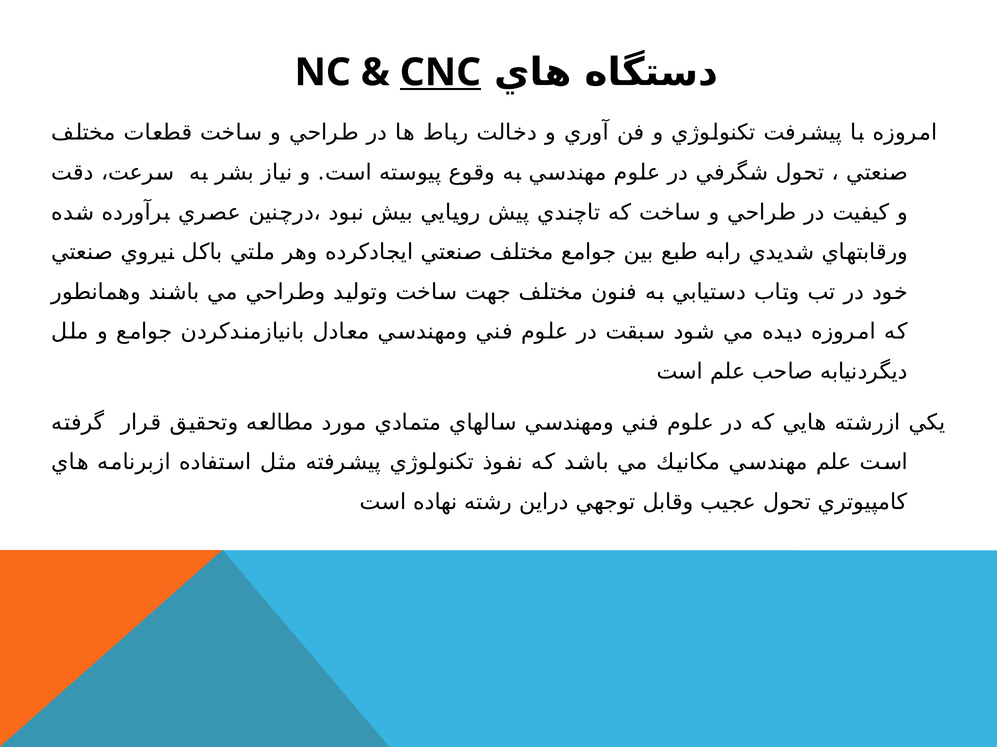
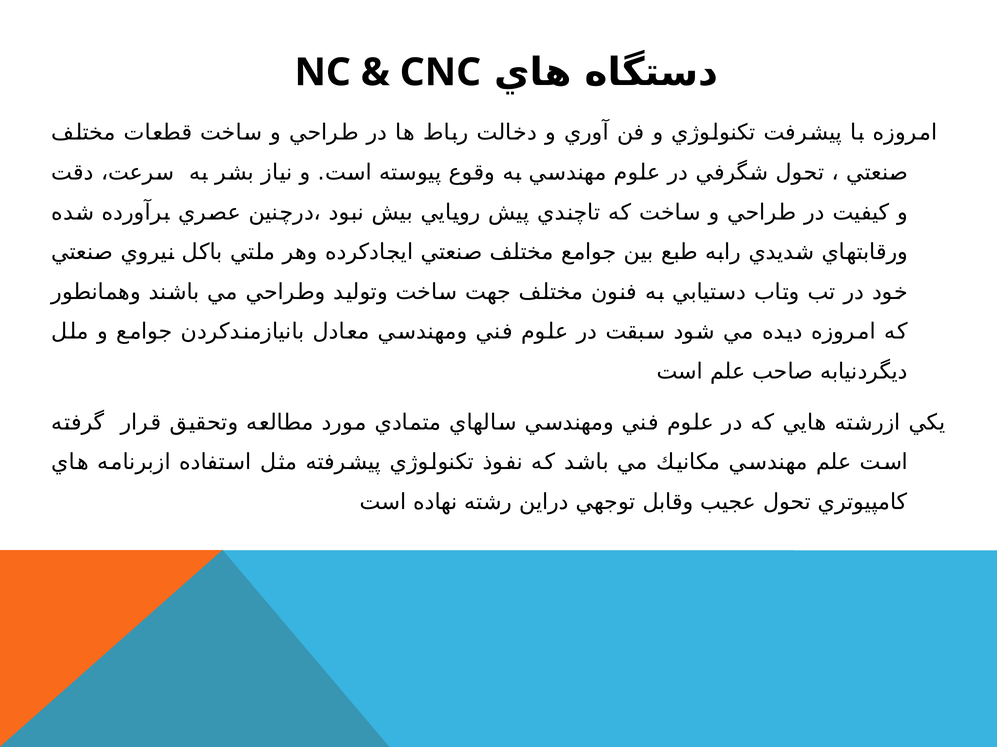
CNC underline: present -> none
